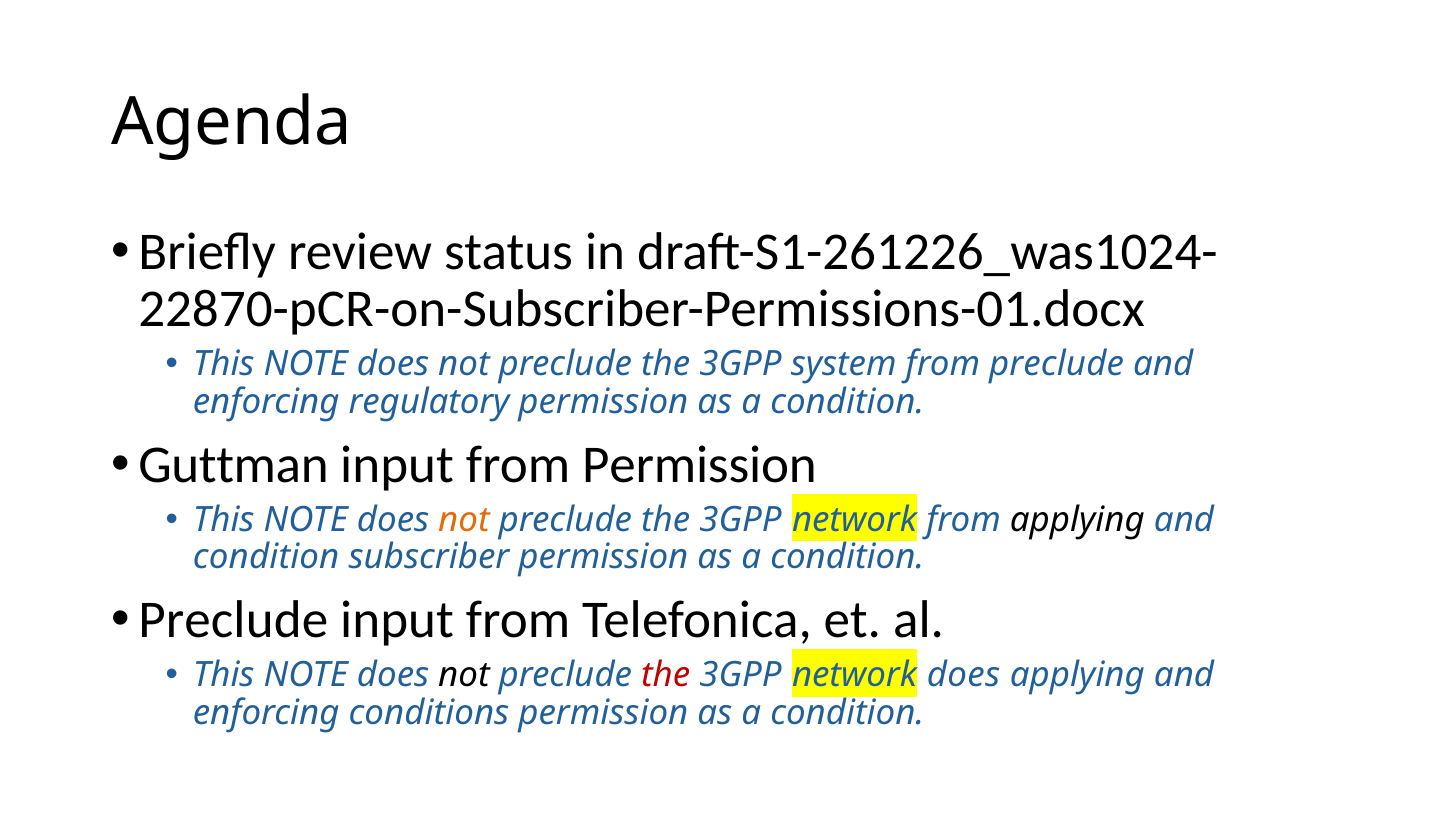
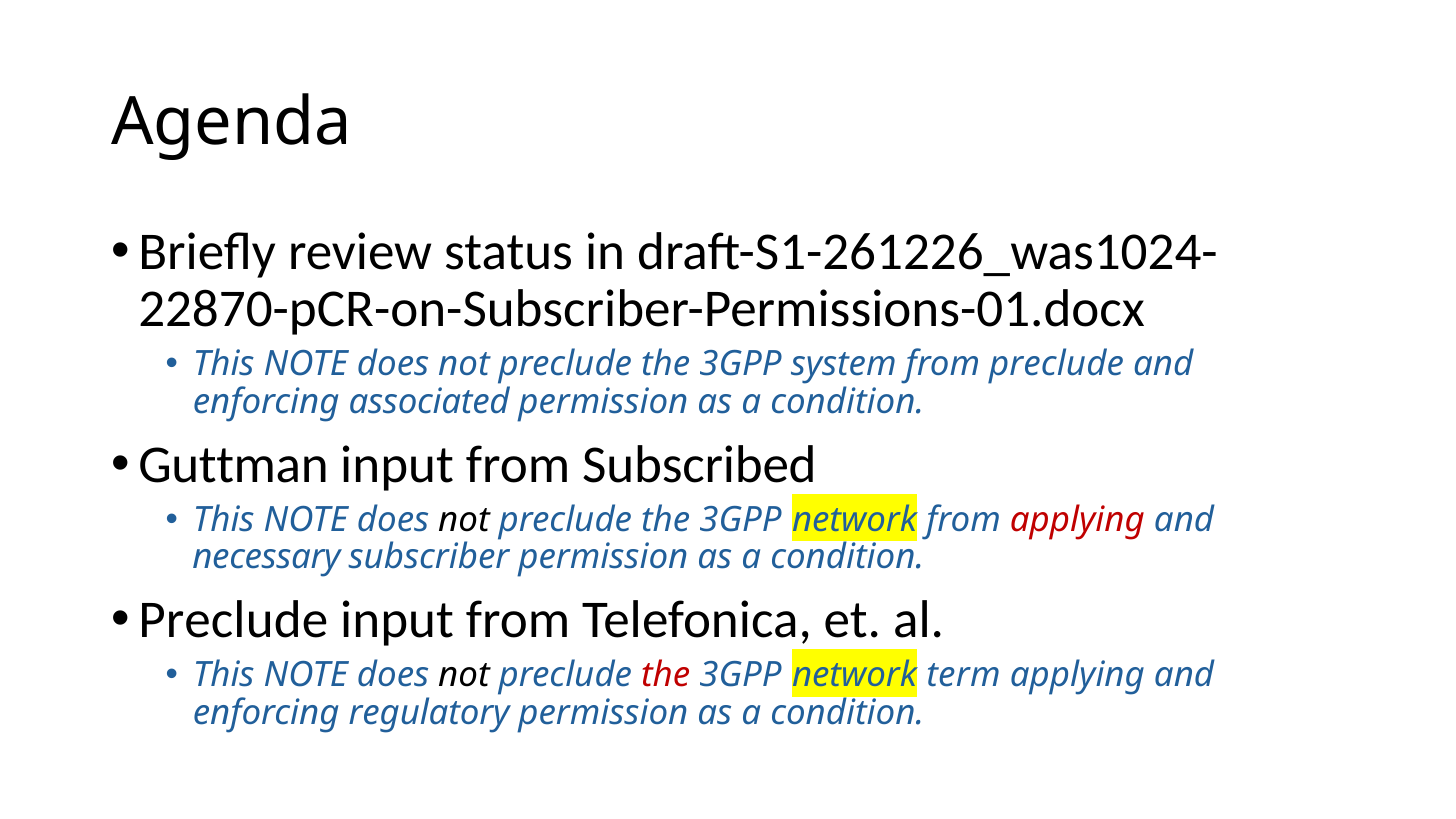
regulatory: regulatory -> associated
from Permission: Permission -> Subscribed
not at (464, 520) colour: orange -> black
applying at (1077, 520) colour: black -> red
condition at (266, 557): condition -> necessary
network does: does -> term
conditions: conditions -> regulatory
